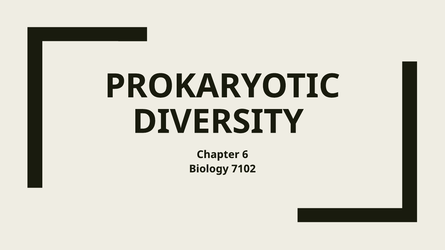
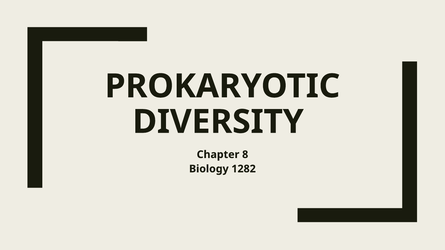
6: 6 -> 8
7102: 7102 -> 1282
